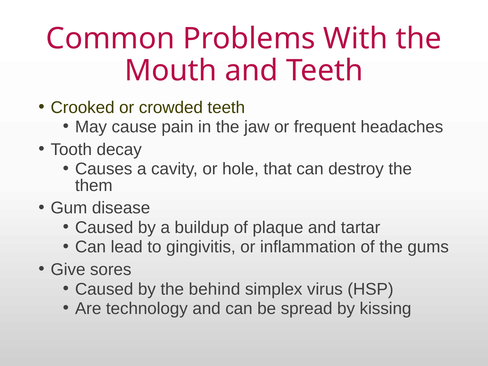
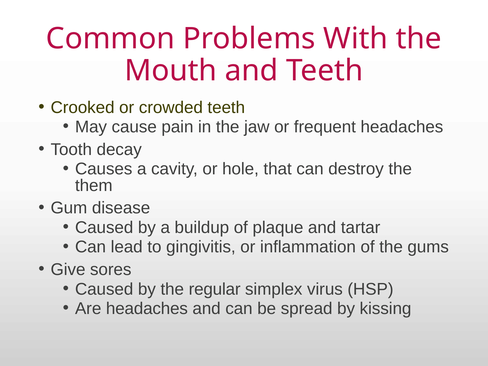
behind: behind -> regular
Are technology: technology -> headaches
